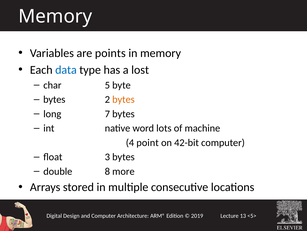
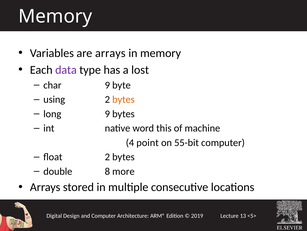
are points: points -> arrays
data colour: blue -> purple
char 5: 5 -> 9
bytes at (54, 99): bytes -> using
long 7: 7 -> 9
lots: lots -> this
42-bit: 42-bit -> 55-bit
float 3: 3 -> 2
